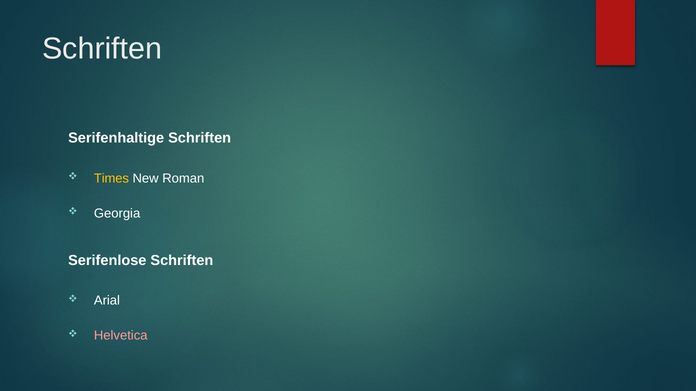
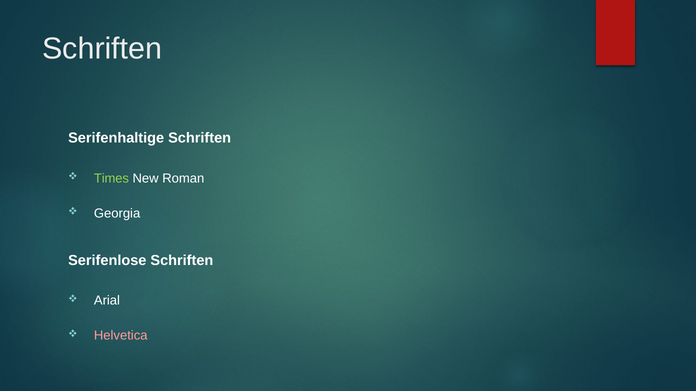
Times colour: yellow -> light green
